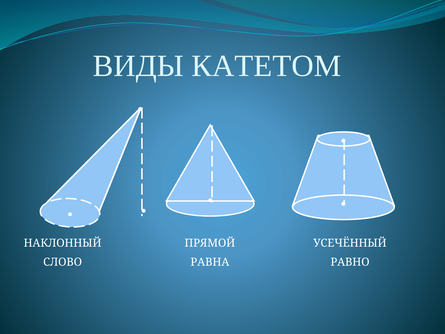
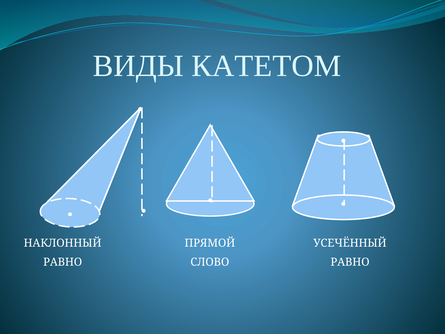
СЛОВО at (63, 262): СЛОВО -> РАВНО
РАВНА: РАВНА -> СЛОВО
